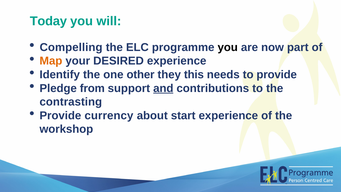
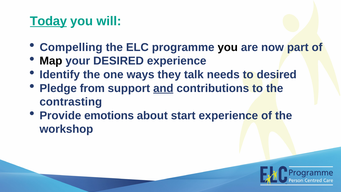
Today underline: none -> present
Map colour: orange -> black
other: other -> ways
this: this -> talk
to provide: provide -> desired
currency: currency -> emotions
